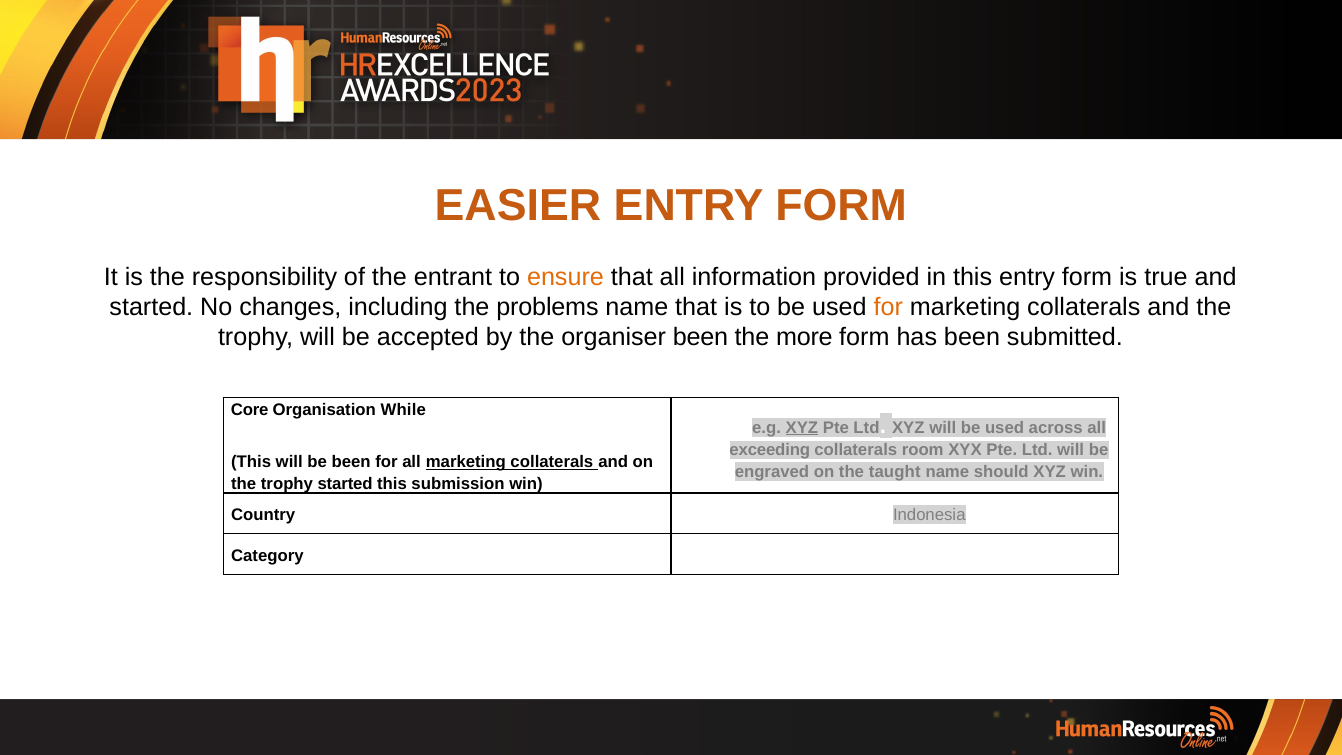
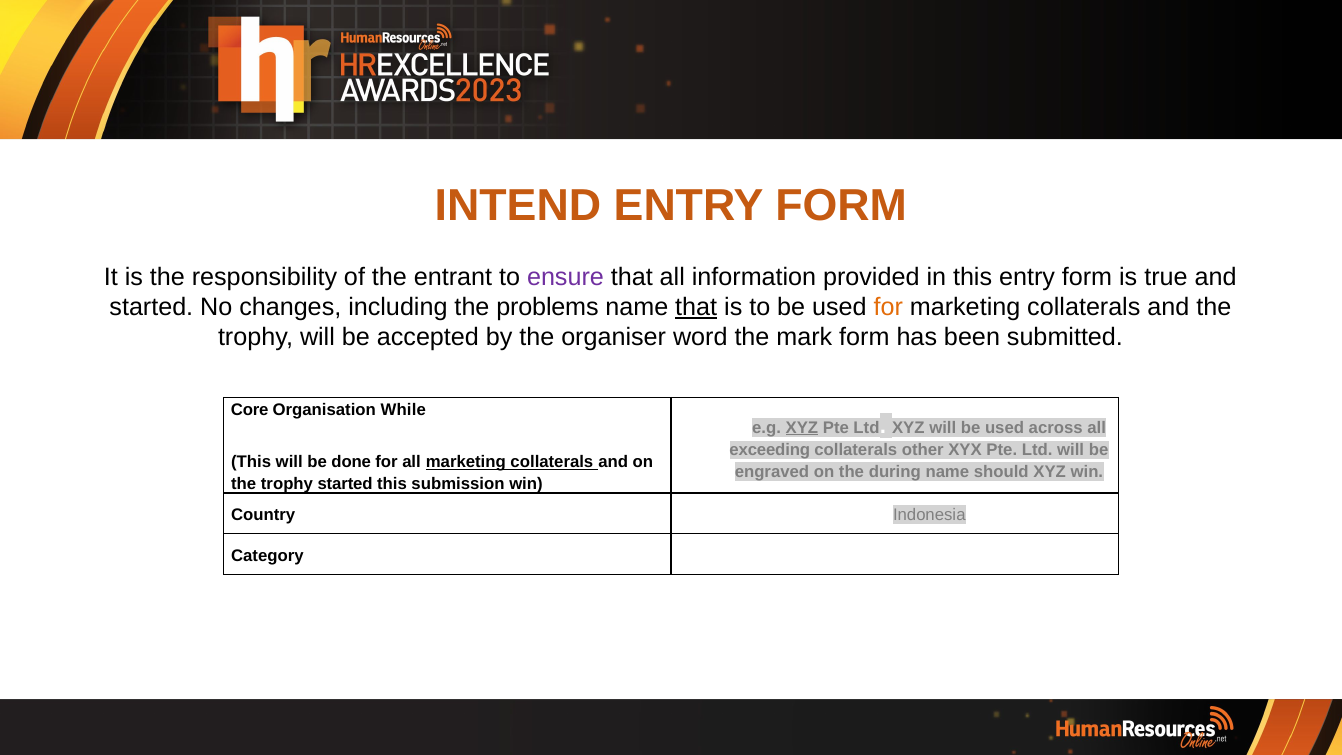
EASIER: EASIER -> INTEND
ensure colour: orange -> purple
that at (696, 307) underline: none -> present
organiser been: been -> word
more: more -> mark
room: room -> other
be been: been -> done
taught: taught -> during
